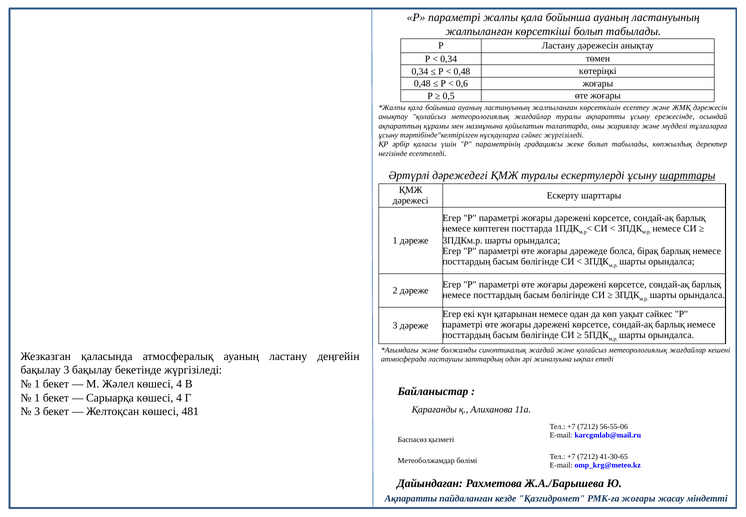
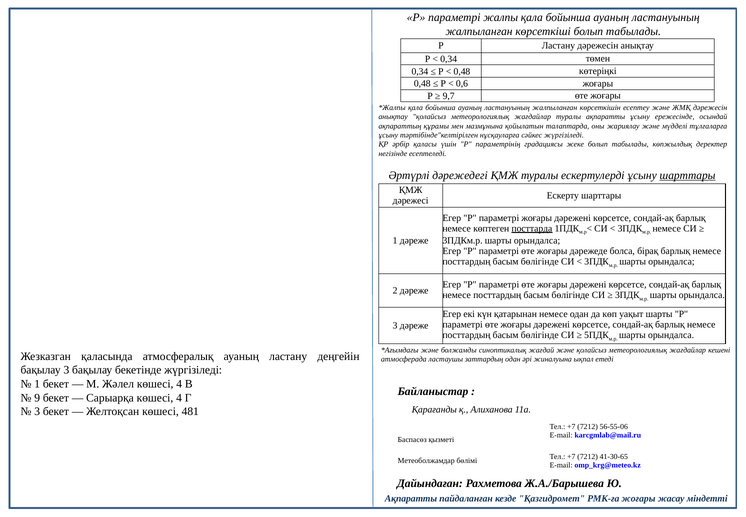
0,5: 0,5 -> 9,7
посттарда underline: none -> present
уақыт сәйкес: сәйкес -> шарты
1 at (37, 397): 1 -> 9
